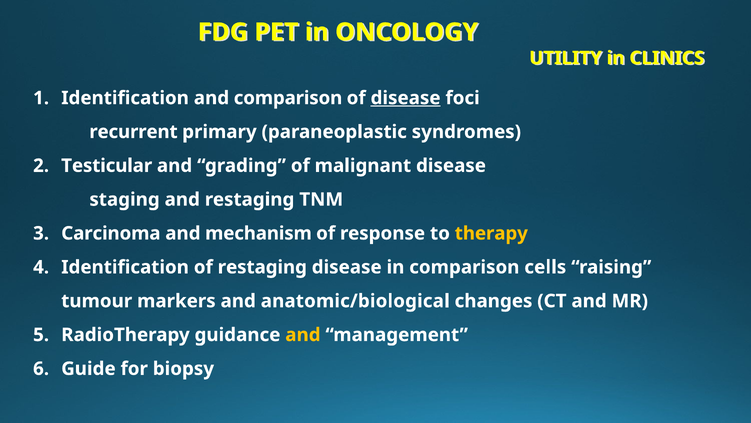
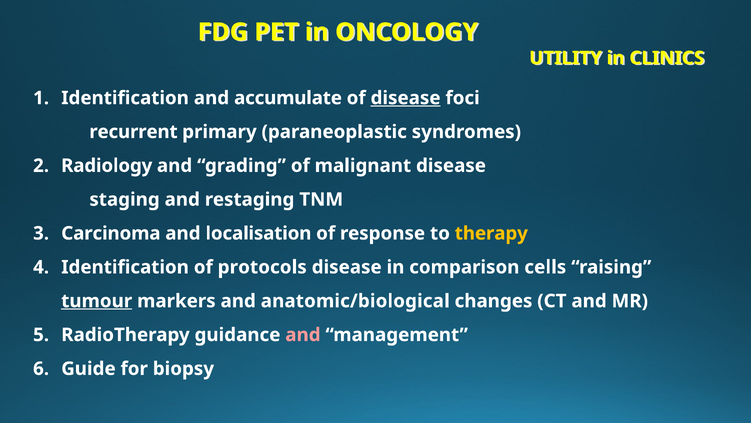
and comparison: comparison -> accumulate
Testicular: Testicular -> Radiology
mechanism: mechanism -> localisation
of restaging: restaging -> protocols
tumour underline: none -> present
and at (303, 334) colour: yellow -> pink
